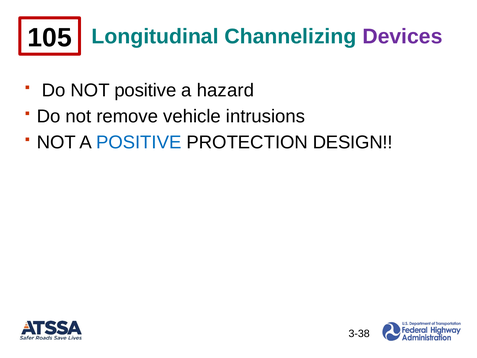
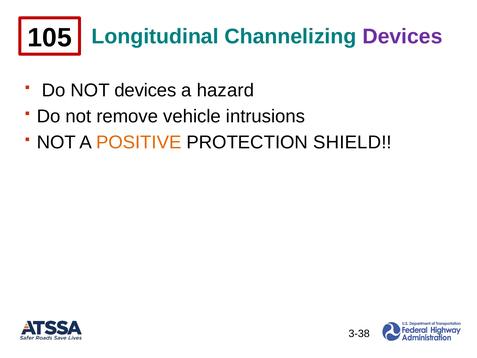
NOT positive: positive -> devices
POSITIVE at (139, 142) colour: blue -> orange
DESIGN: DESIGN -> SHIELD
